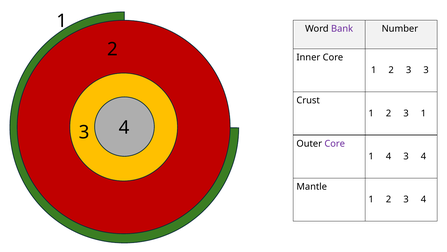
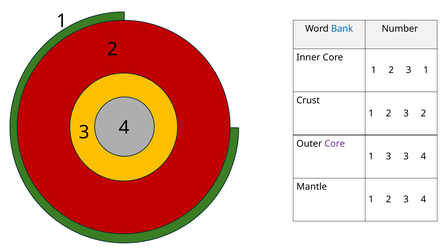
Bank colour: purple -> blue
3 3: 3 -> 1
3 1: 1 -> 2
1 4: 4 -> 3
